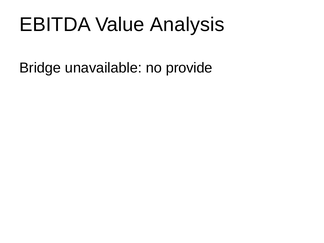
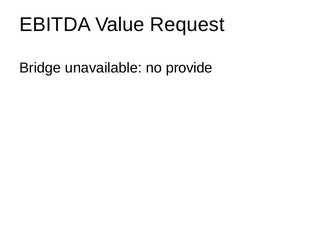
Analysis: Analysis -> Request
